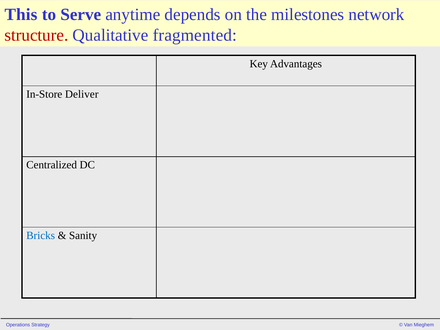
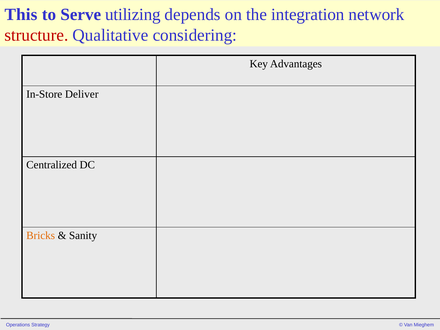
anytime: anytime -> utilizing
milestones: milestones -> integration
fragmented: fragmented -> considering
Bricks colour: blue -> orange
